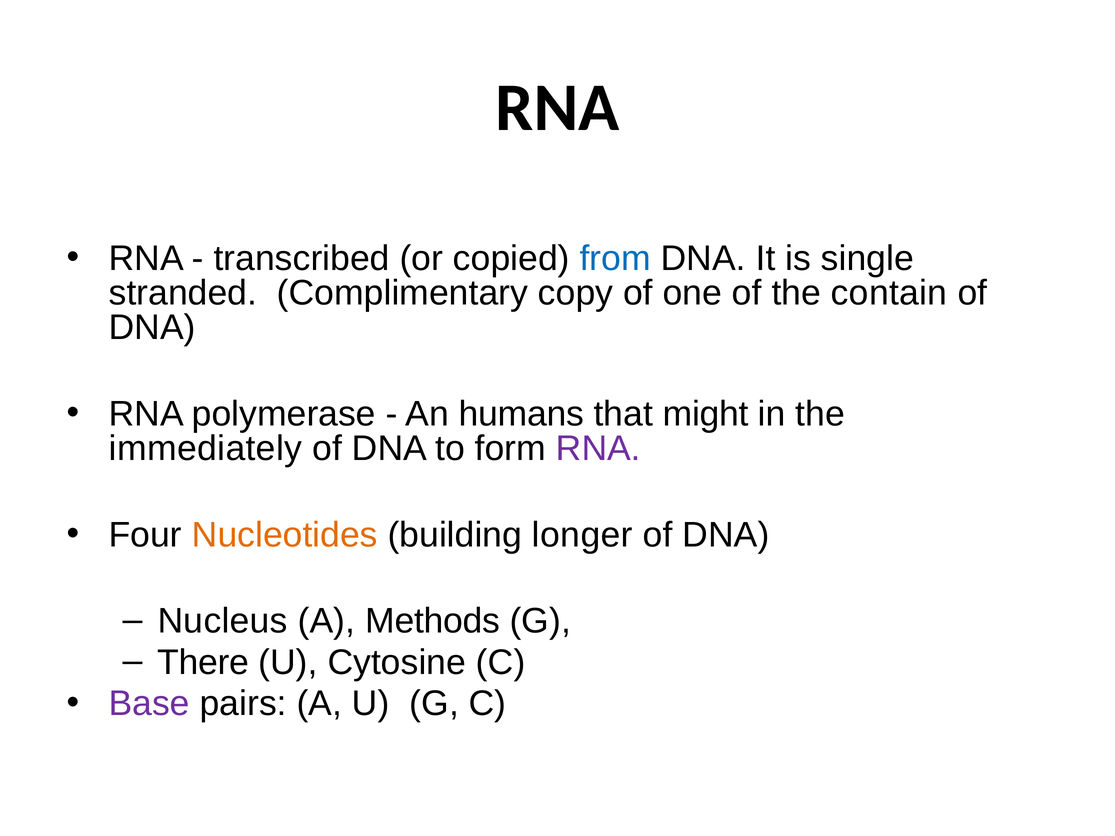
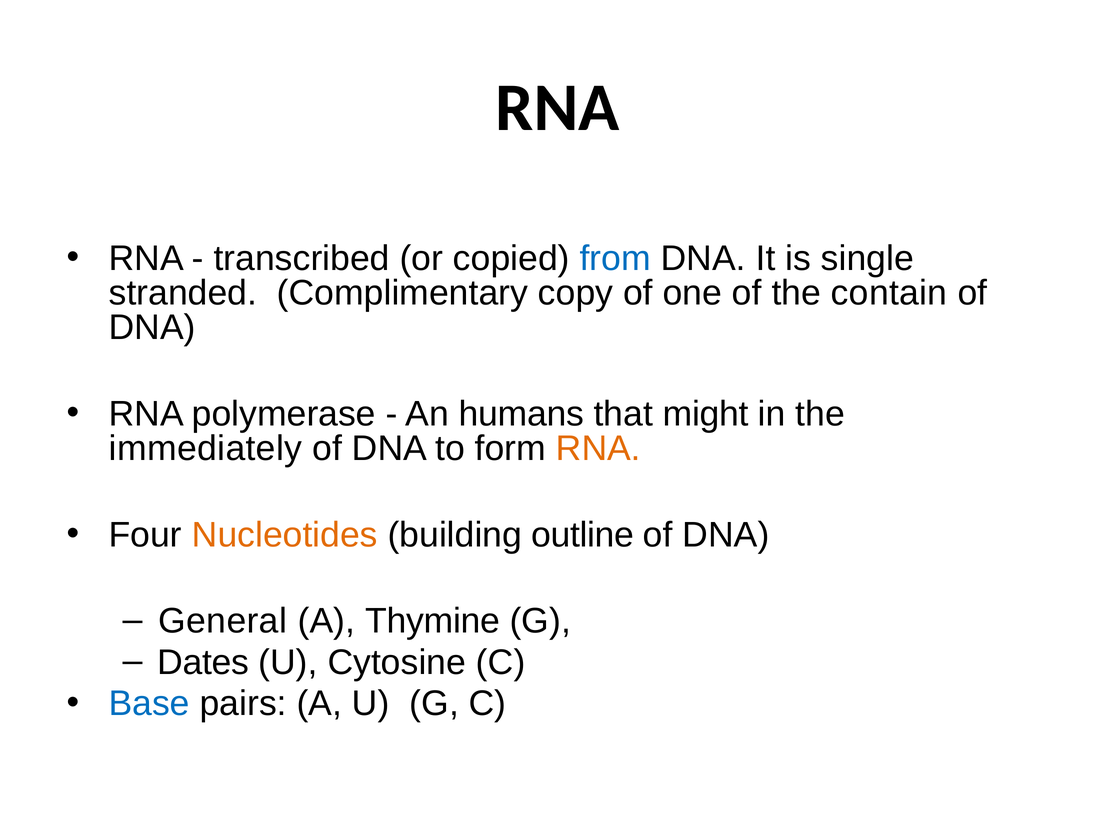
RNA at (598, 449) colour: purple -> orange
longer: longer -> outline
Nucleus: Nucleus -> General
Methods: Methods -> Thymine
There: There -> Dates
Base colour: purple -> blue
